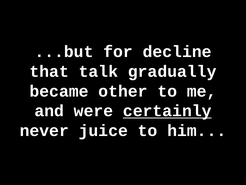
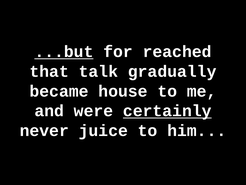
...but underline: none -> present
decline: decline -> reached
other: other -> house
